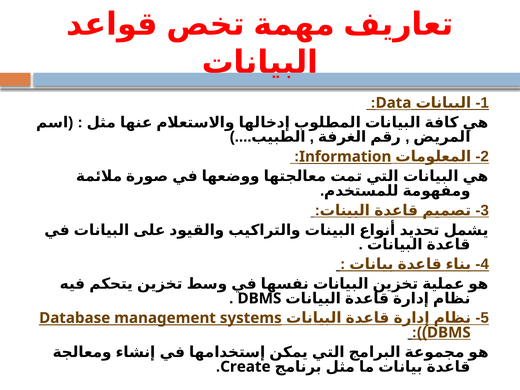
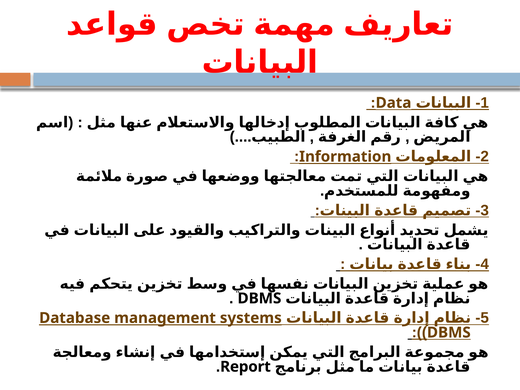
Create: Create -> Report
